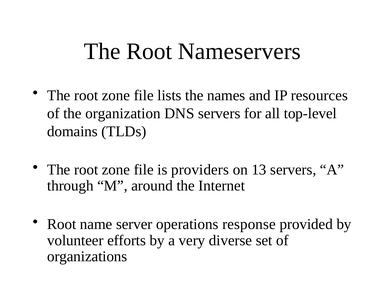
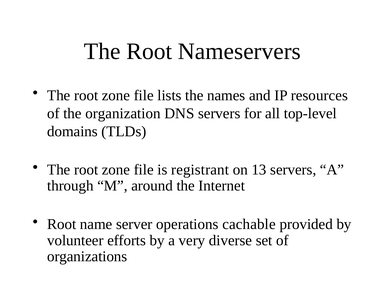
providers: providers -> registrant
response: response -> cachable
